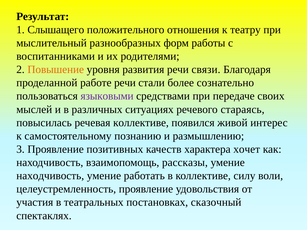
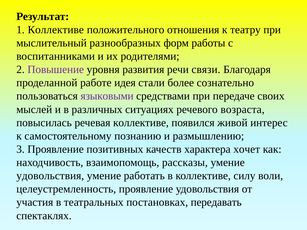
1 Слышащего: Слышащего -> Коллективе
Повышение colour: orange -> purple
работе речи: речи -> идея
стараясь: стараясь -> возраста
находчивость at (50, 176): находчивость -> удовольствия
сказочный: сказочный -> передавать
